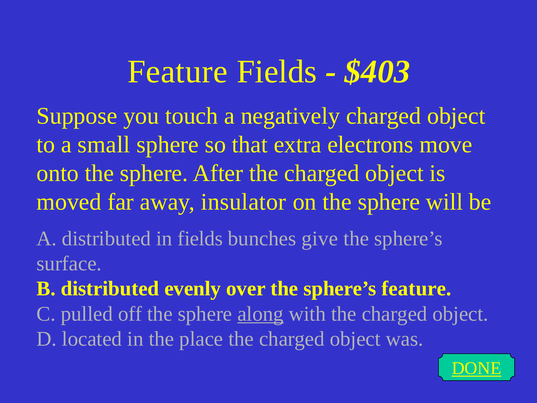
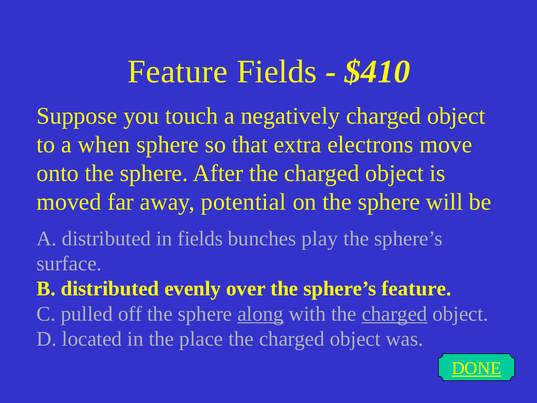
$403: $403 -> $410
small: small -> when
insulator: insulator -> potential
give: give -> play
charged at (394, 314) underline: none -> present
